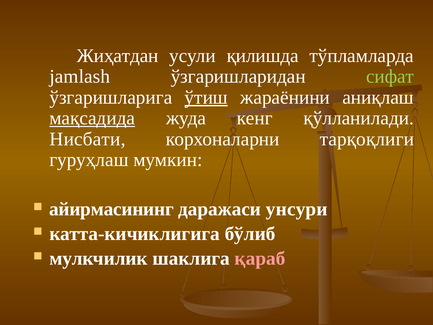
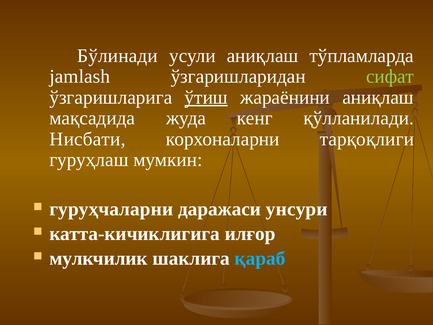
Жиҳатдан: Жиҳатдан -> Бўлинади
усули қилишда: қилишда -> аниқлаш
мақсадида underline: present -> none
айирмасининг: айирмасининг -> гуруҳчаларни
бўлиб: бўлиб -> илғор
қараб colour: pink -> light blue
